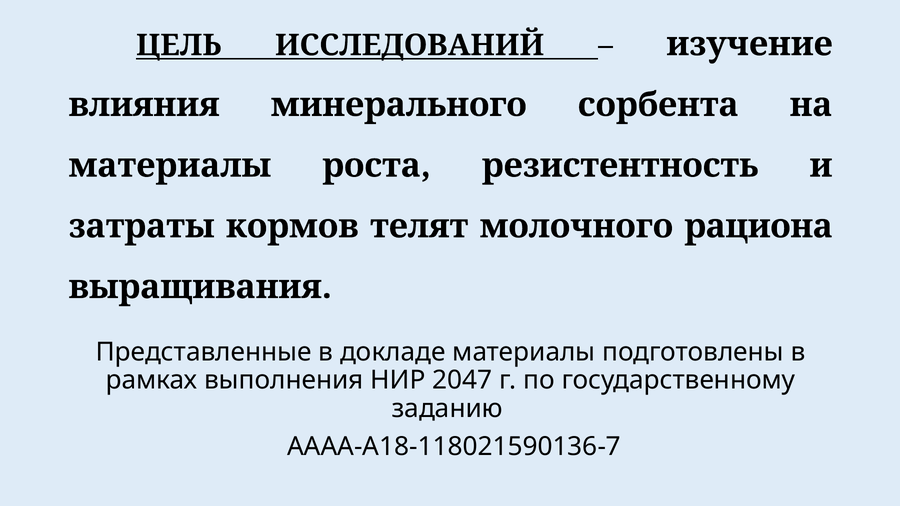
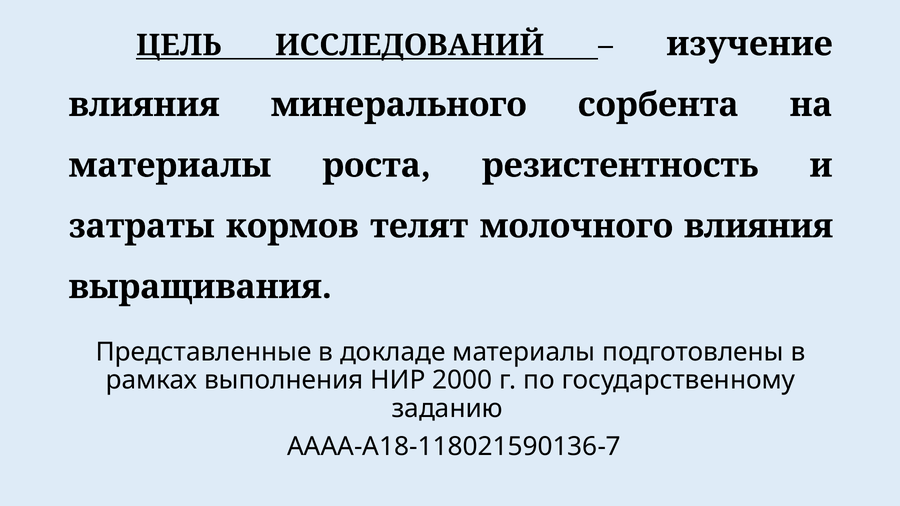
молочного рациона: рациона -> влияния
2047: 2047 -> 2000
